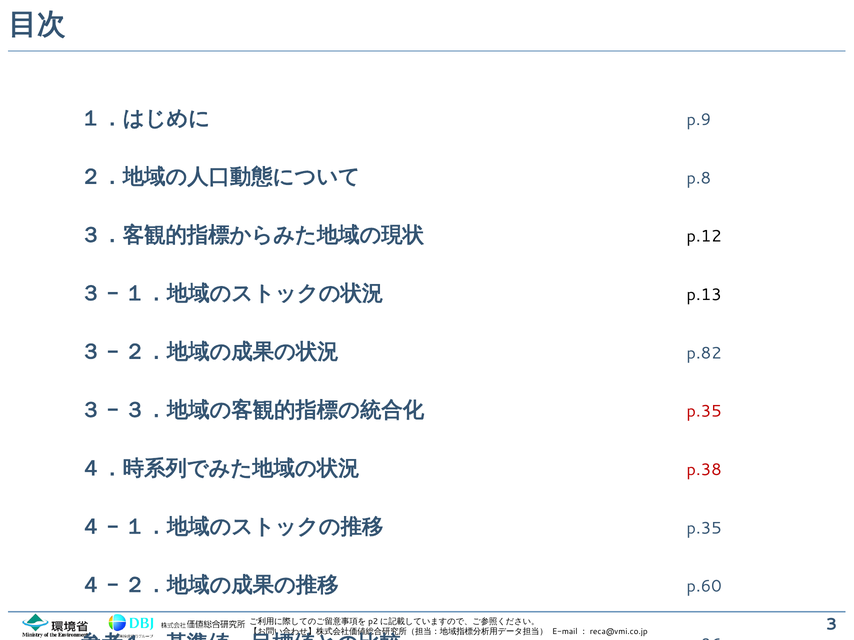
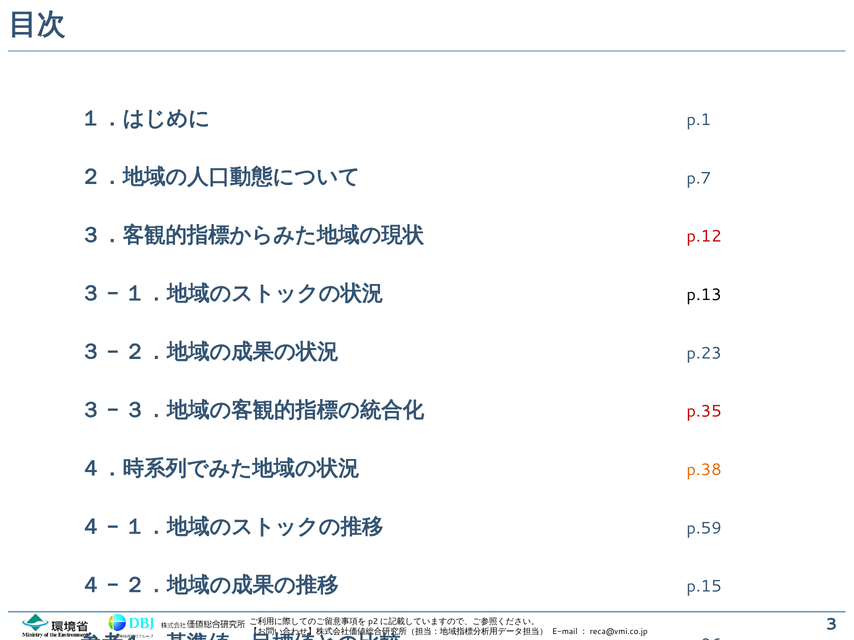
p.9: p.9 -> p.1
p.8: p.8 -> p.7
p.12 colour: black -> red
p.82: p.82 -> p.23
p.38 colour: red -> orange
p.35 at (704, 528): p.35 -> p.59
p.60: p.60 -> p.15
